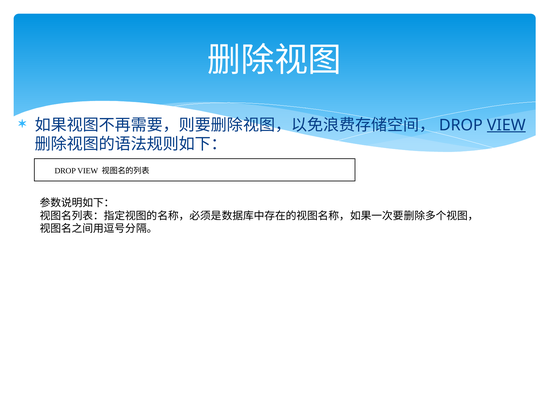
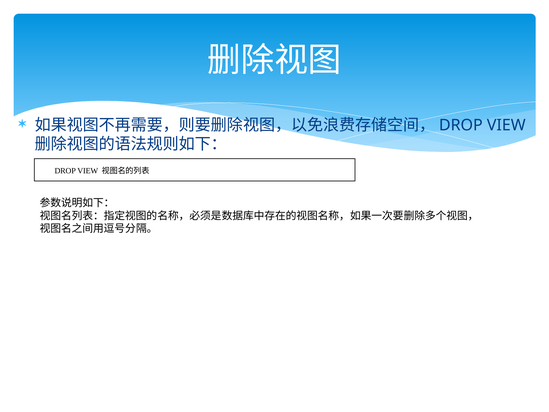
VIEW at (506, 125) underline: present -> none
